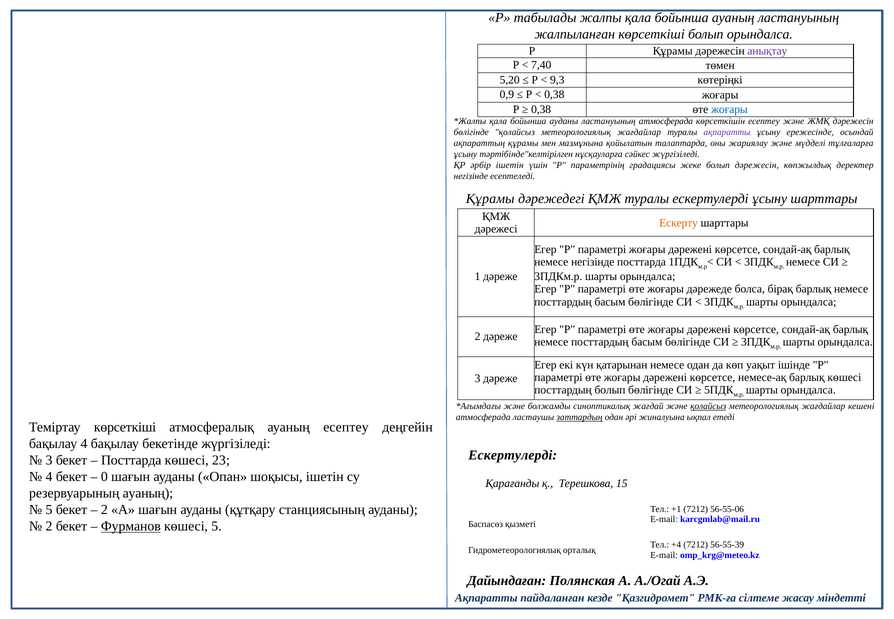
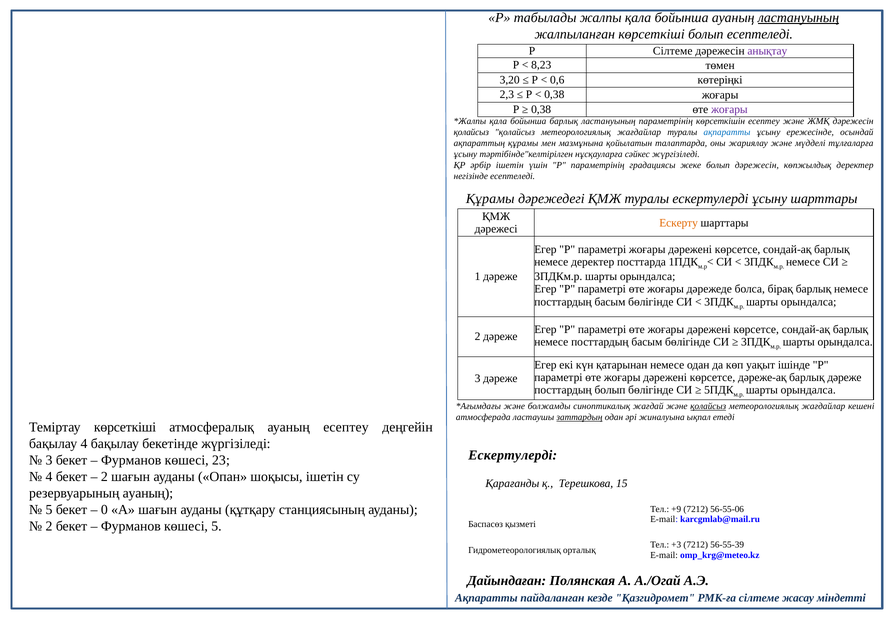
ластануының at (798, 18) underline: none -> present
болып орындалса: орындалса -> есептеледі
Р Құрамы: Құрамы -> Сілтеме
7,40: 7,40 -> 8,23
5,20: 5,20 -> 3,20
9,3: 9,3 -> 0,6
0,9: 0,9 -> 2,3
жоғары at (729, 110) colour: blue -> purple
бойынша ауданы: ауданы -> барлық
ластануының атмосферада: атмосферада -> параметрінің
бөлігінде at (471, 132): бөлігінде -> қолайсыз
ақпаратты at (727, 132) colour: purple -> blue
немесе негізінде: негізінде -> деректер
немесе-ақ: немесе-ақ -> дәреже-ақ
барлық көшесі: көшесі -> дәреже
Посттарда at (131, 460): Посттарда -> Фурманов
0 at (104, 477): 0 -> 2
2 at (104, 510): 2 -> 0
+1: +1 -> +9
Фурманов at (131, 526) underline: present -> none
+4: +4 -> +3
